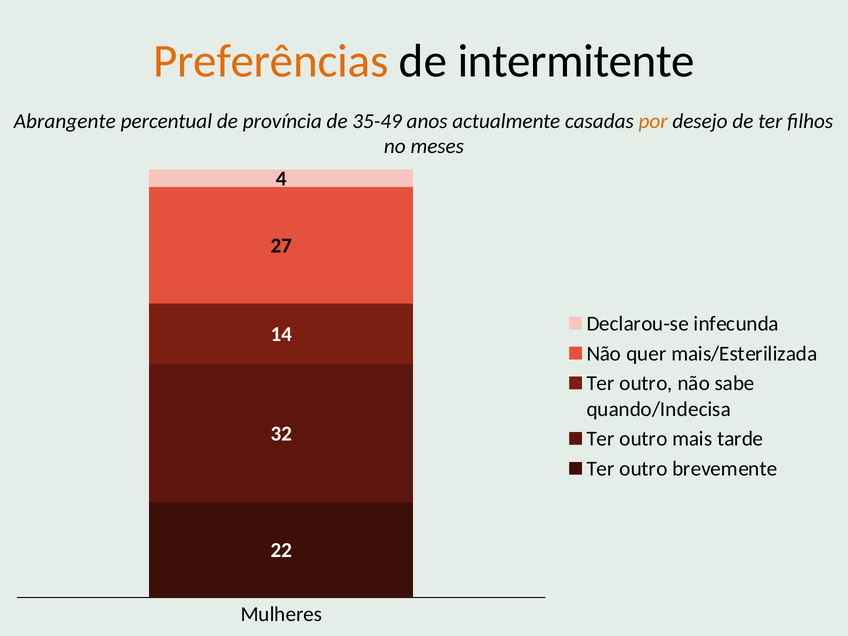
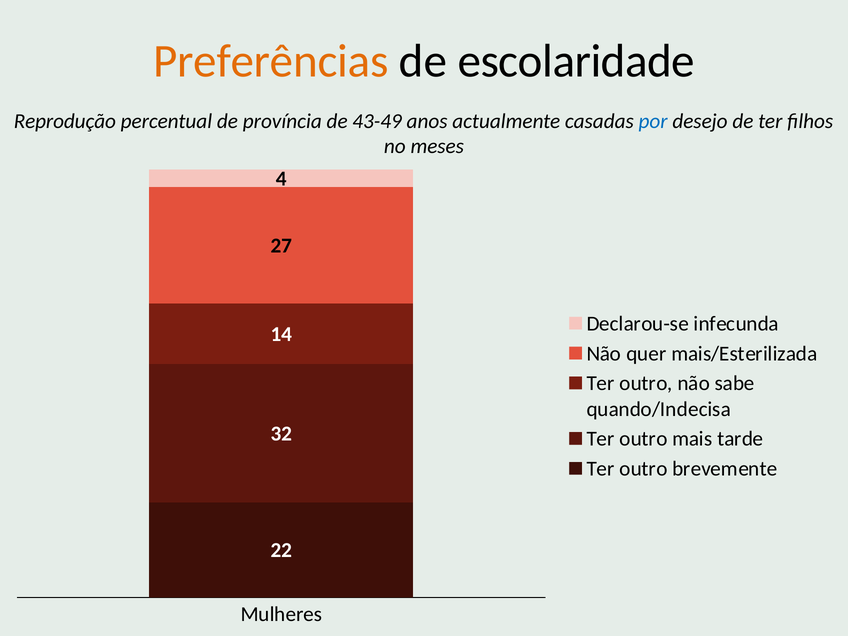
intermitente: intermitente -> escolaridade
Abrangente: Abrangente -> Reprodução
35-49: 35-49 -> 43-49
por colour: orange -> blue
